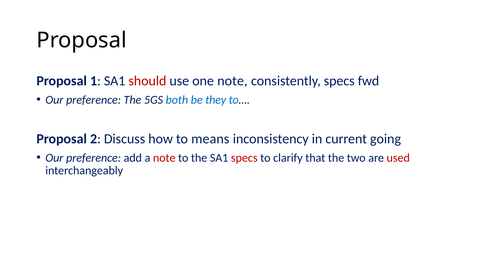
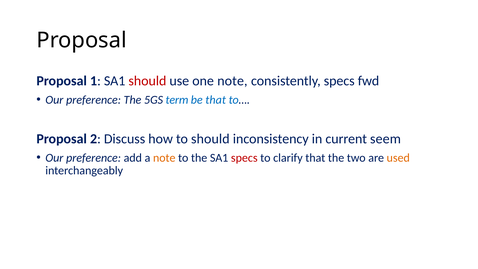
both: both -> term
be they: they -> that
to means: means -> should
going: going -> seem
note at (164, 158) colour: red -> orange
used colour: red -> orange
